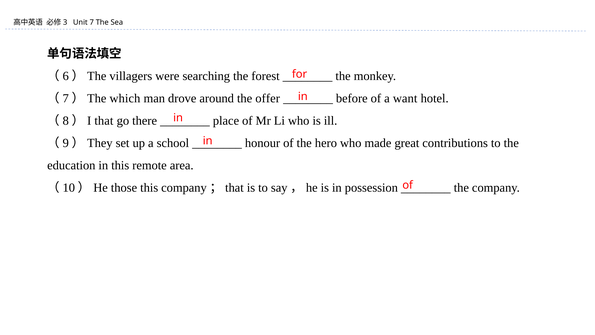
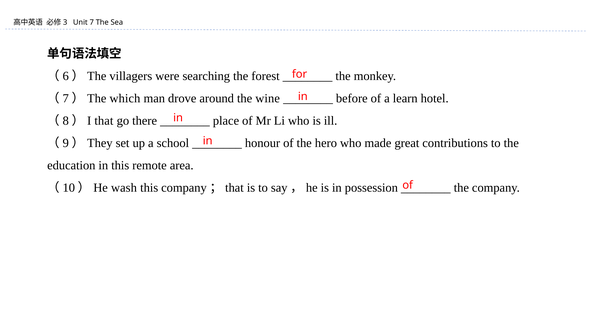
offer: offer -> wine
want: want -> learn
those: those -> wash
